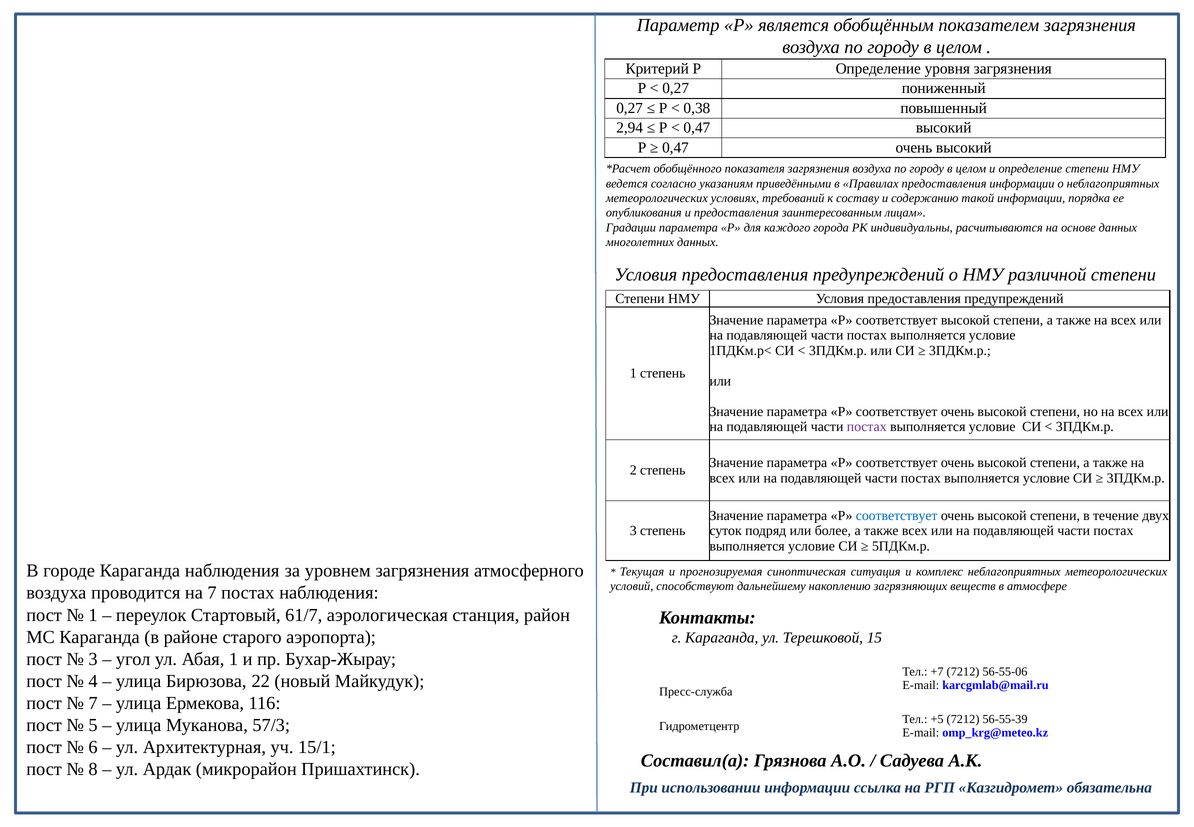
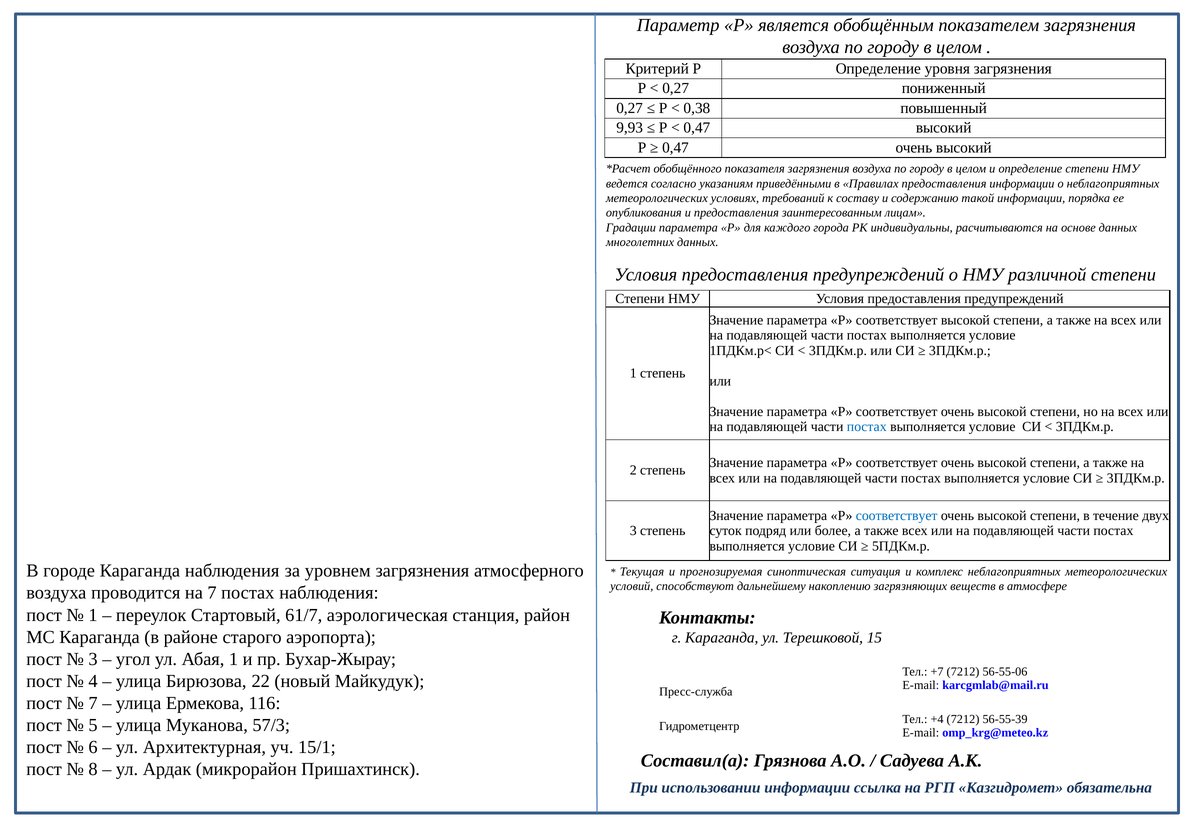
2,94: 2,94 -> 9,93
постах at (867, 427) colour: purple -> blue
+5: +5 -> +4
